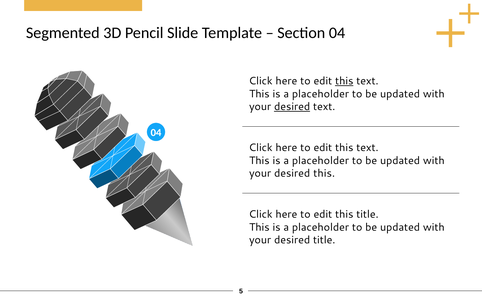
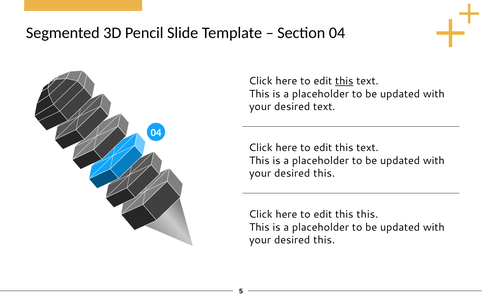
desired at (292, 107) underline: present -> none
edit this title: title -> this
title at (324, 240): title -> this
